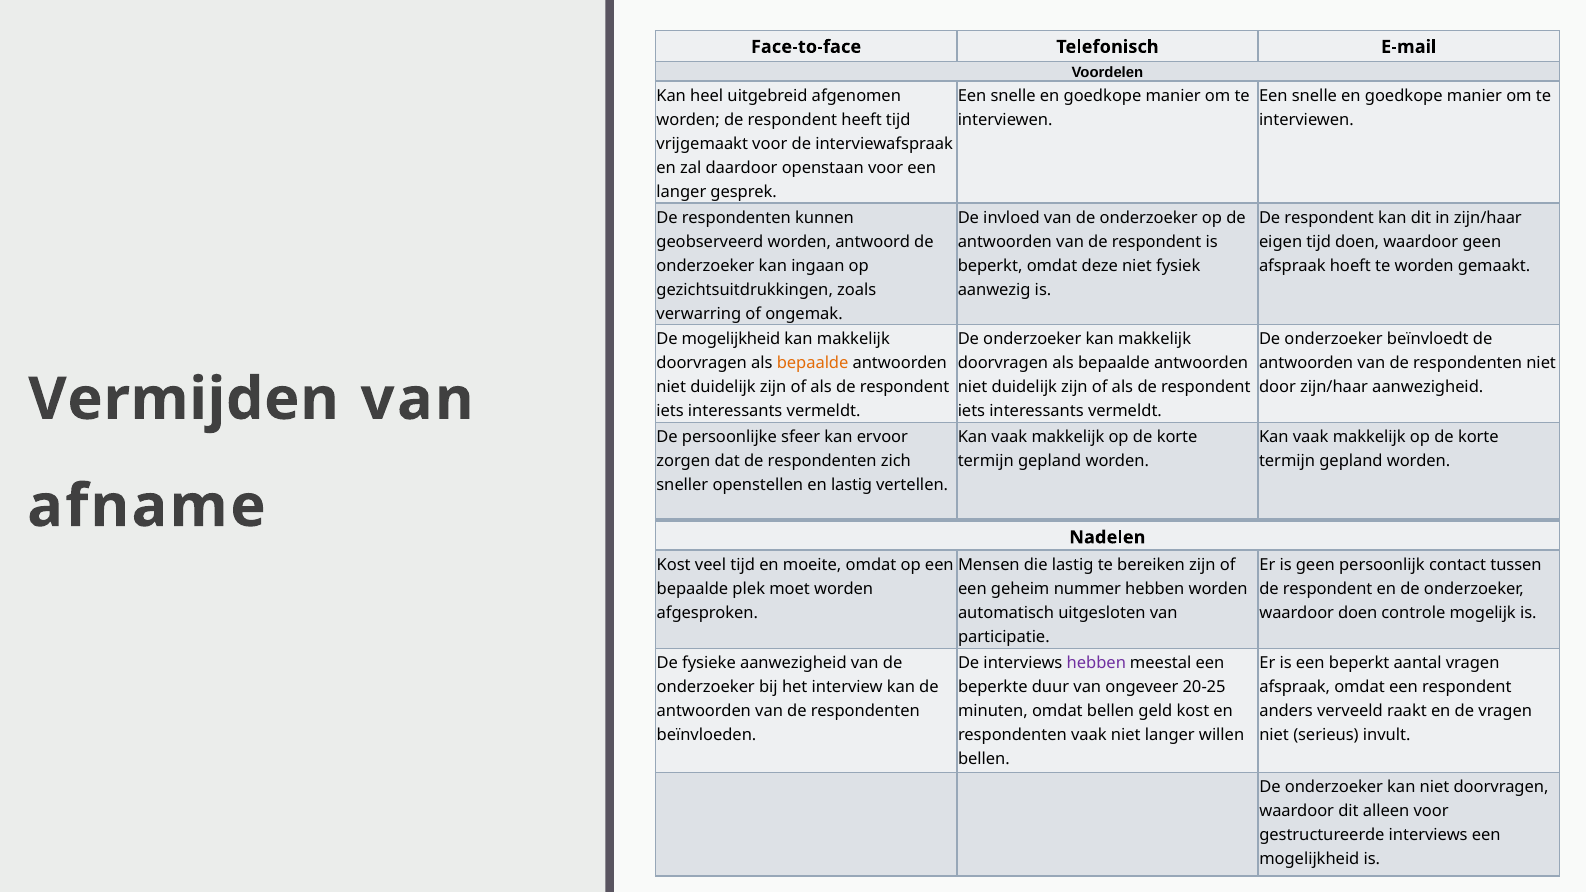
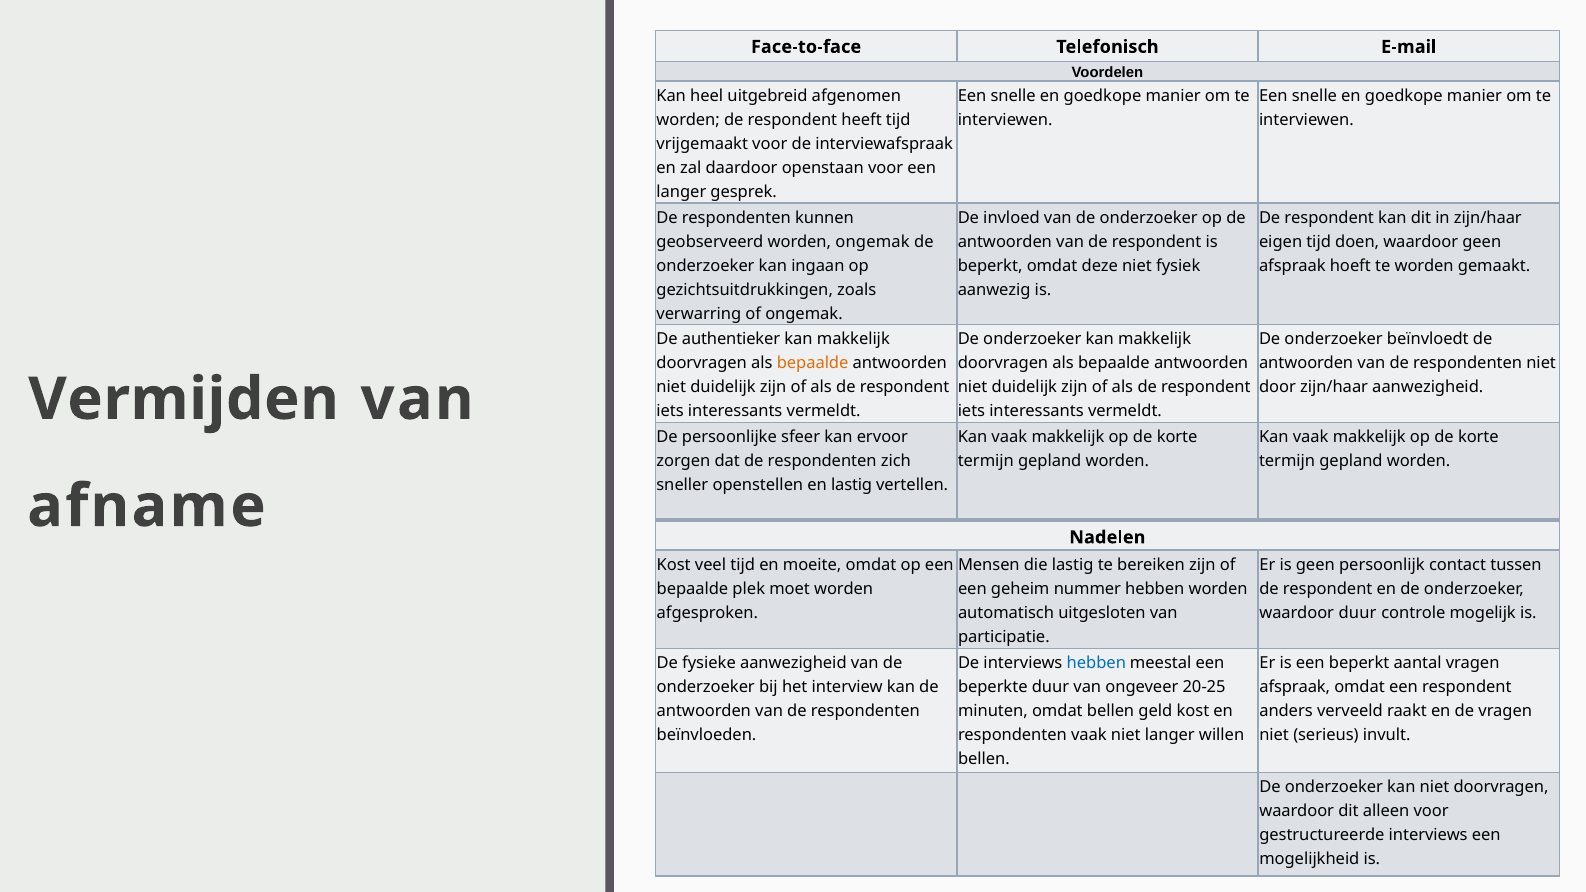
worden antwoord: antwoord -> ongemak
De mogelijkheid: mogelijkheid -> authentieker
waardoor doen: doen -> duur
hebben at (1096, 663) colour: purple -> blue
